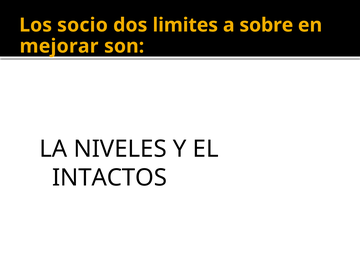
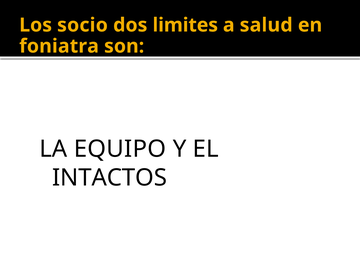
sobre: sobre -> salud
mejorar: mejorar -> foniatra
NIVELES: NIVELES -> EQUIPO
